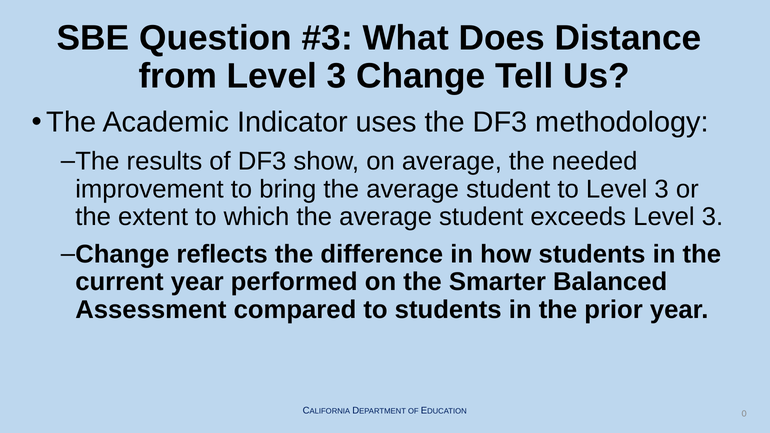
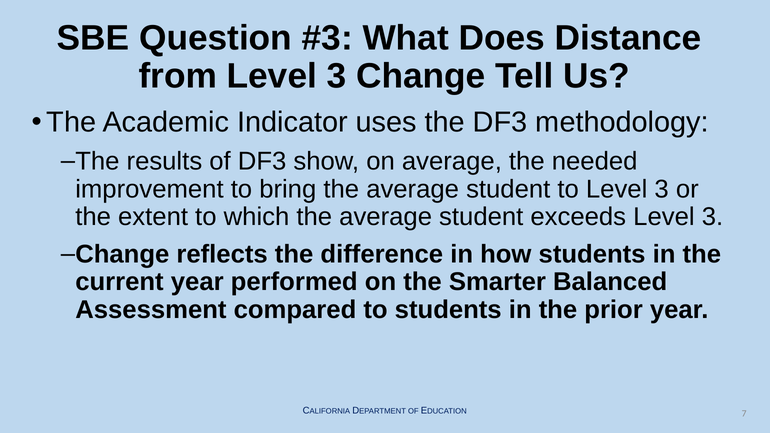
0: 0 -> 7
